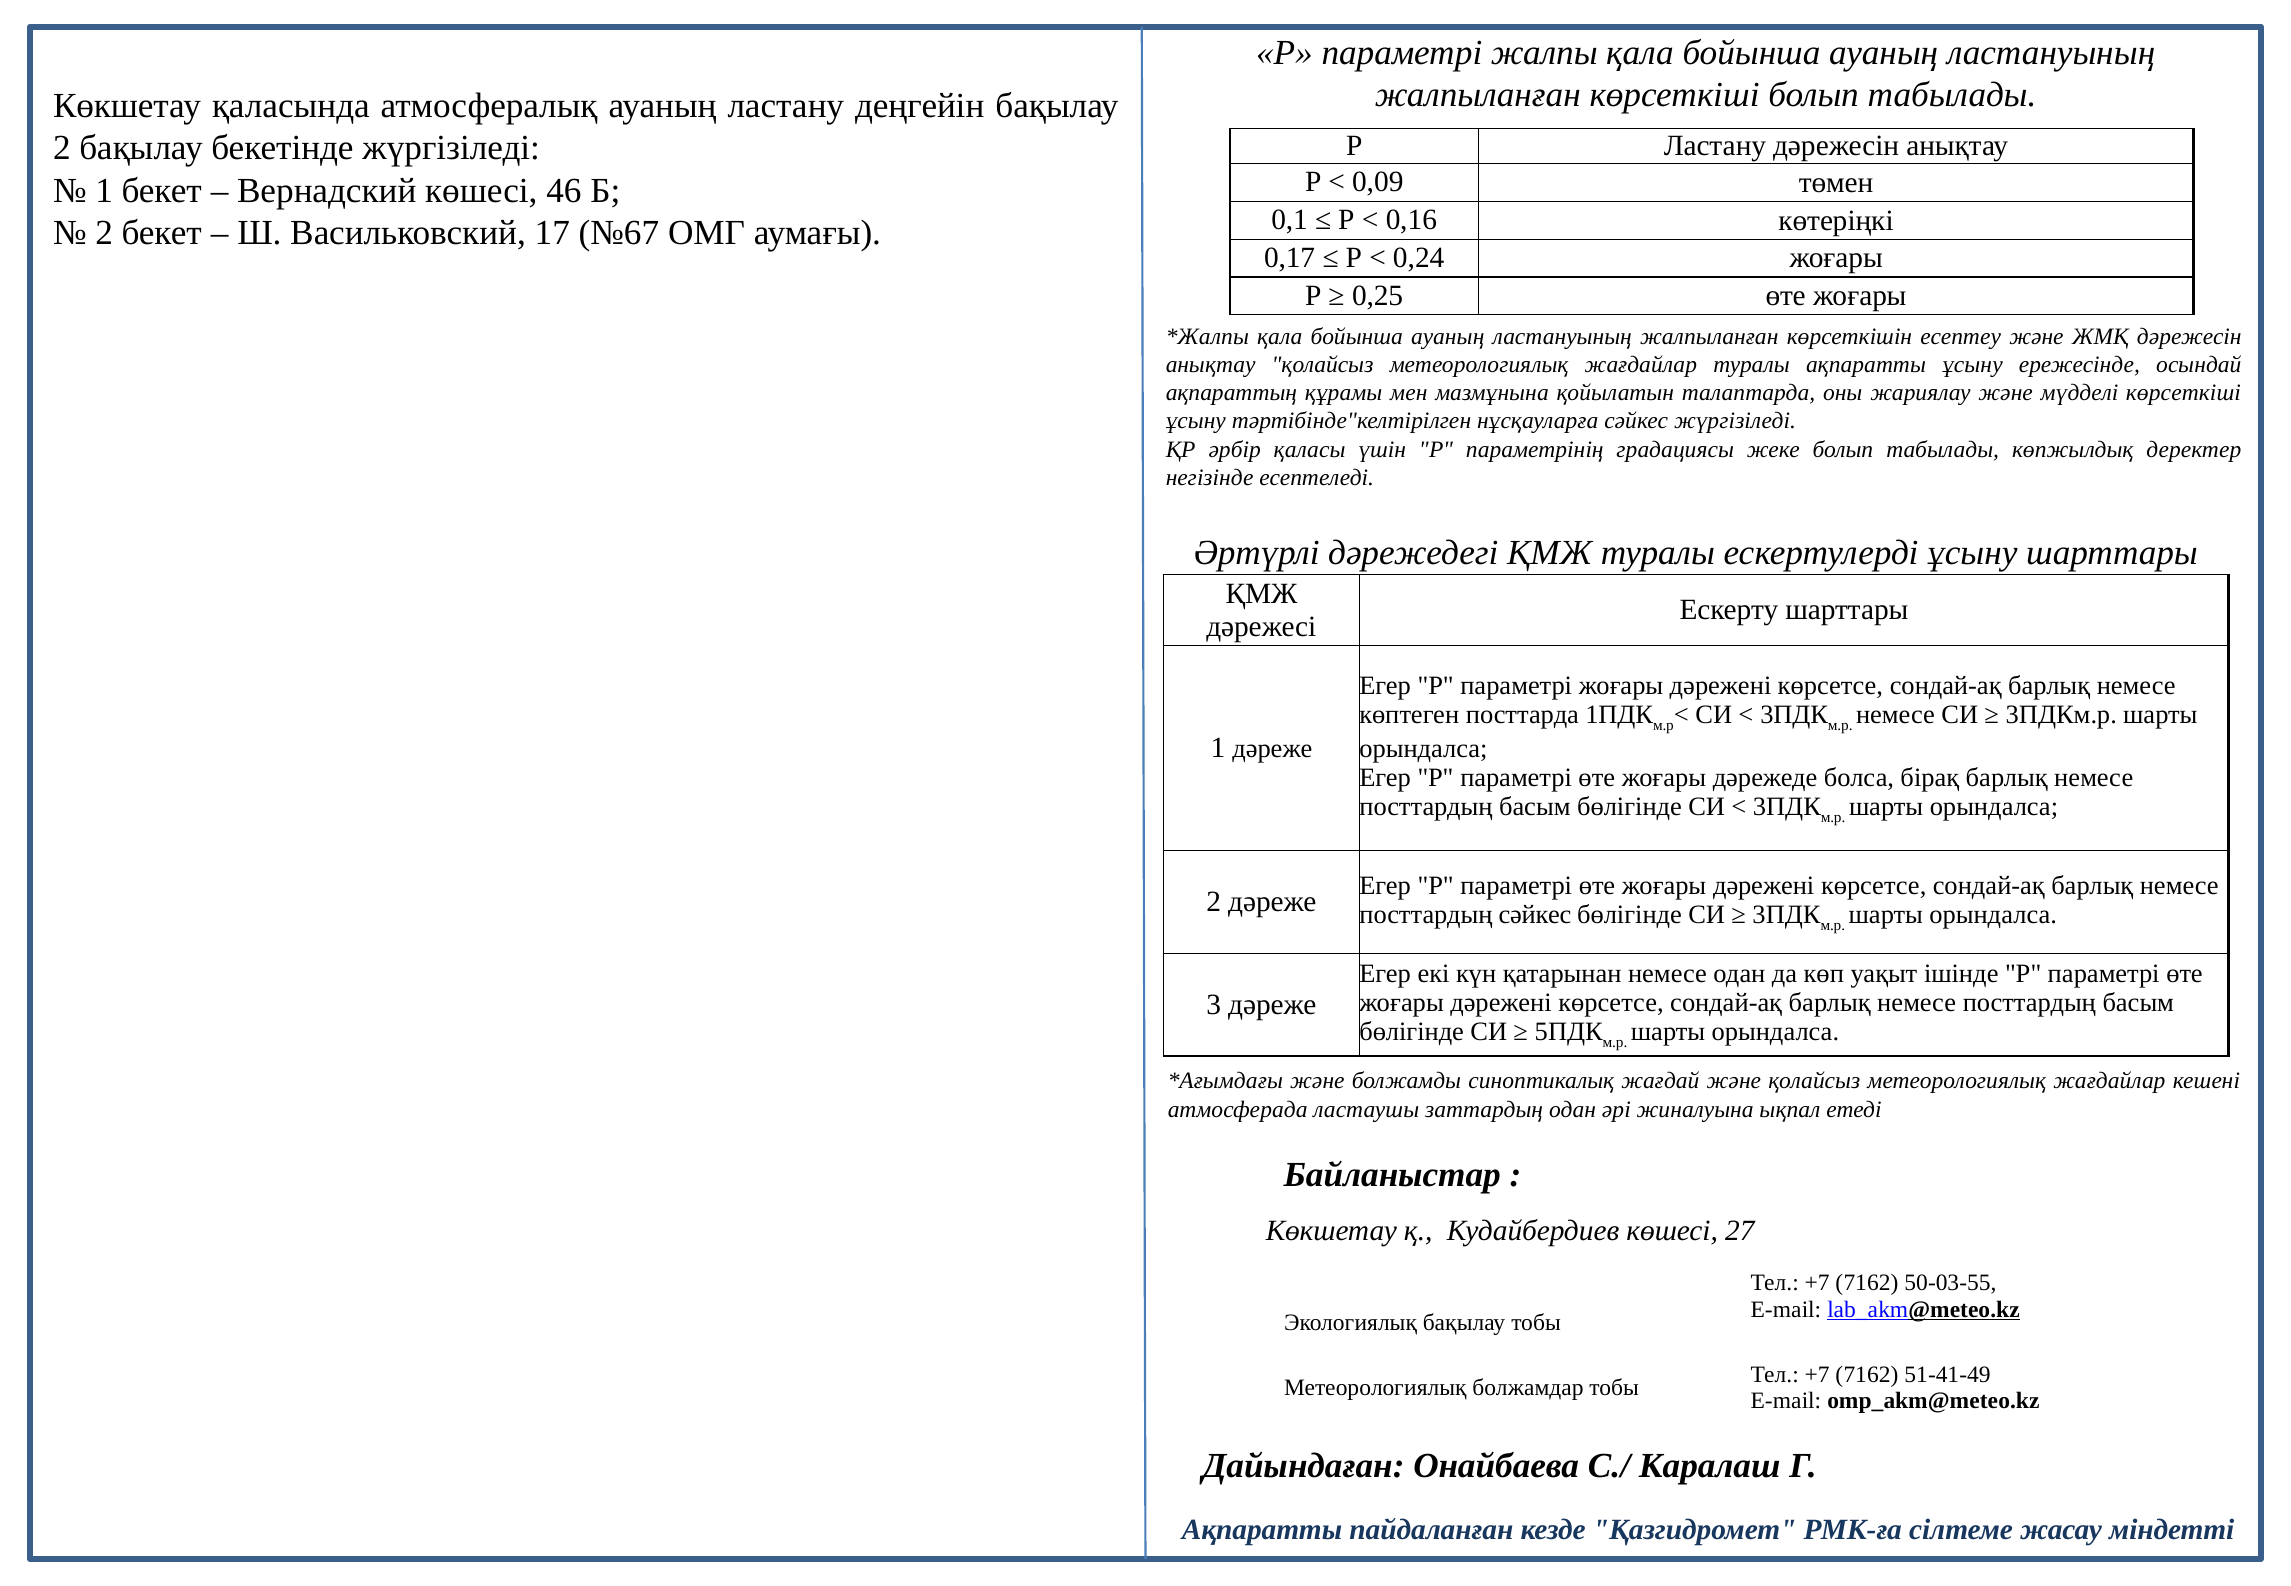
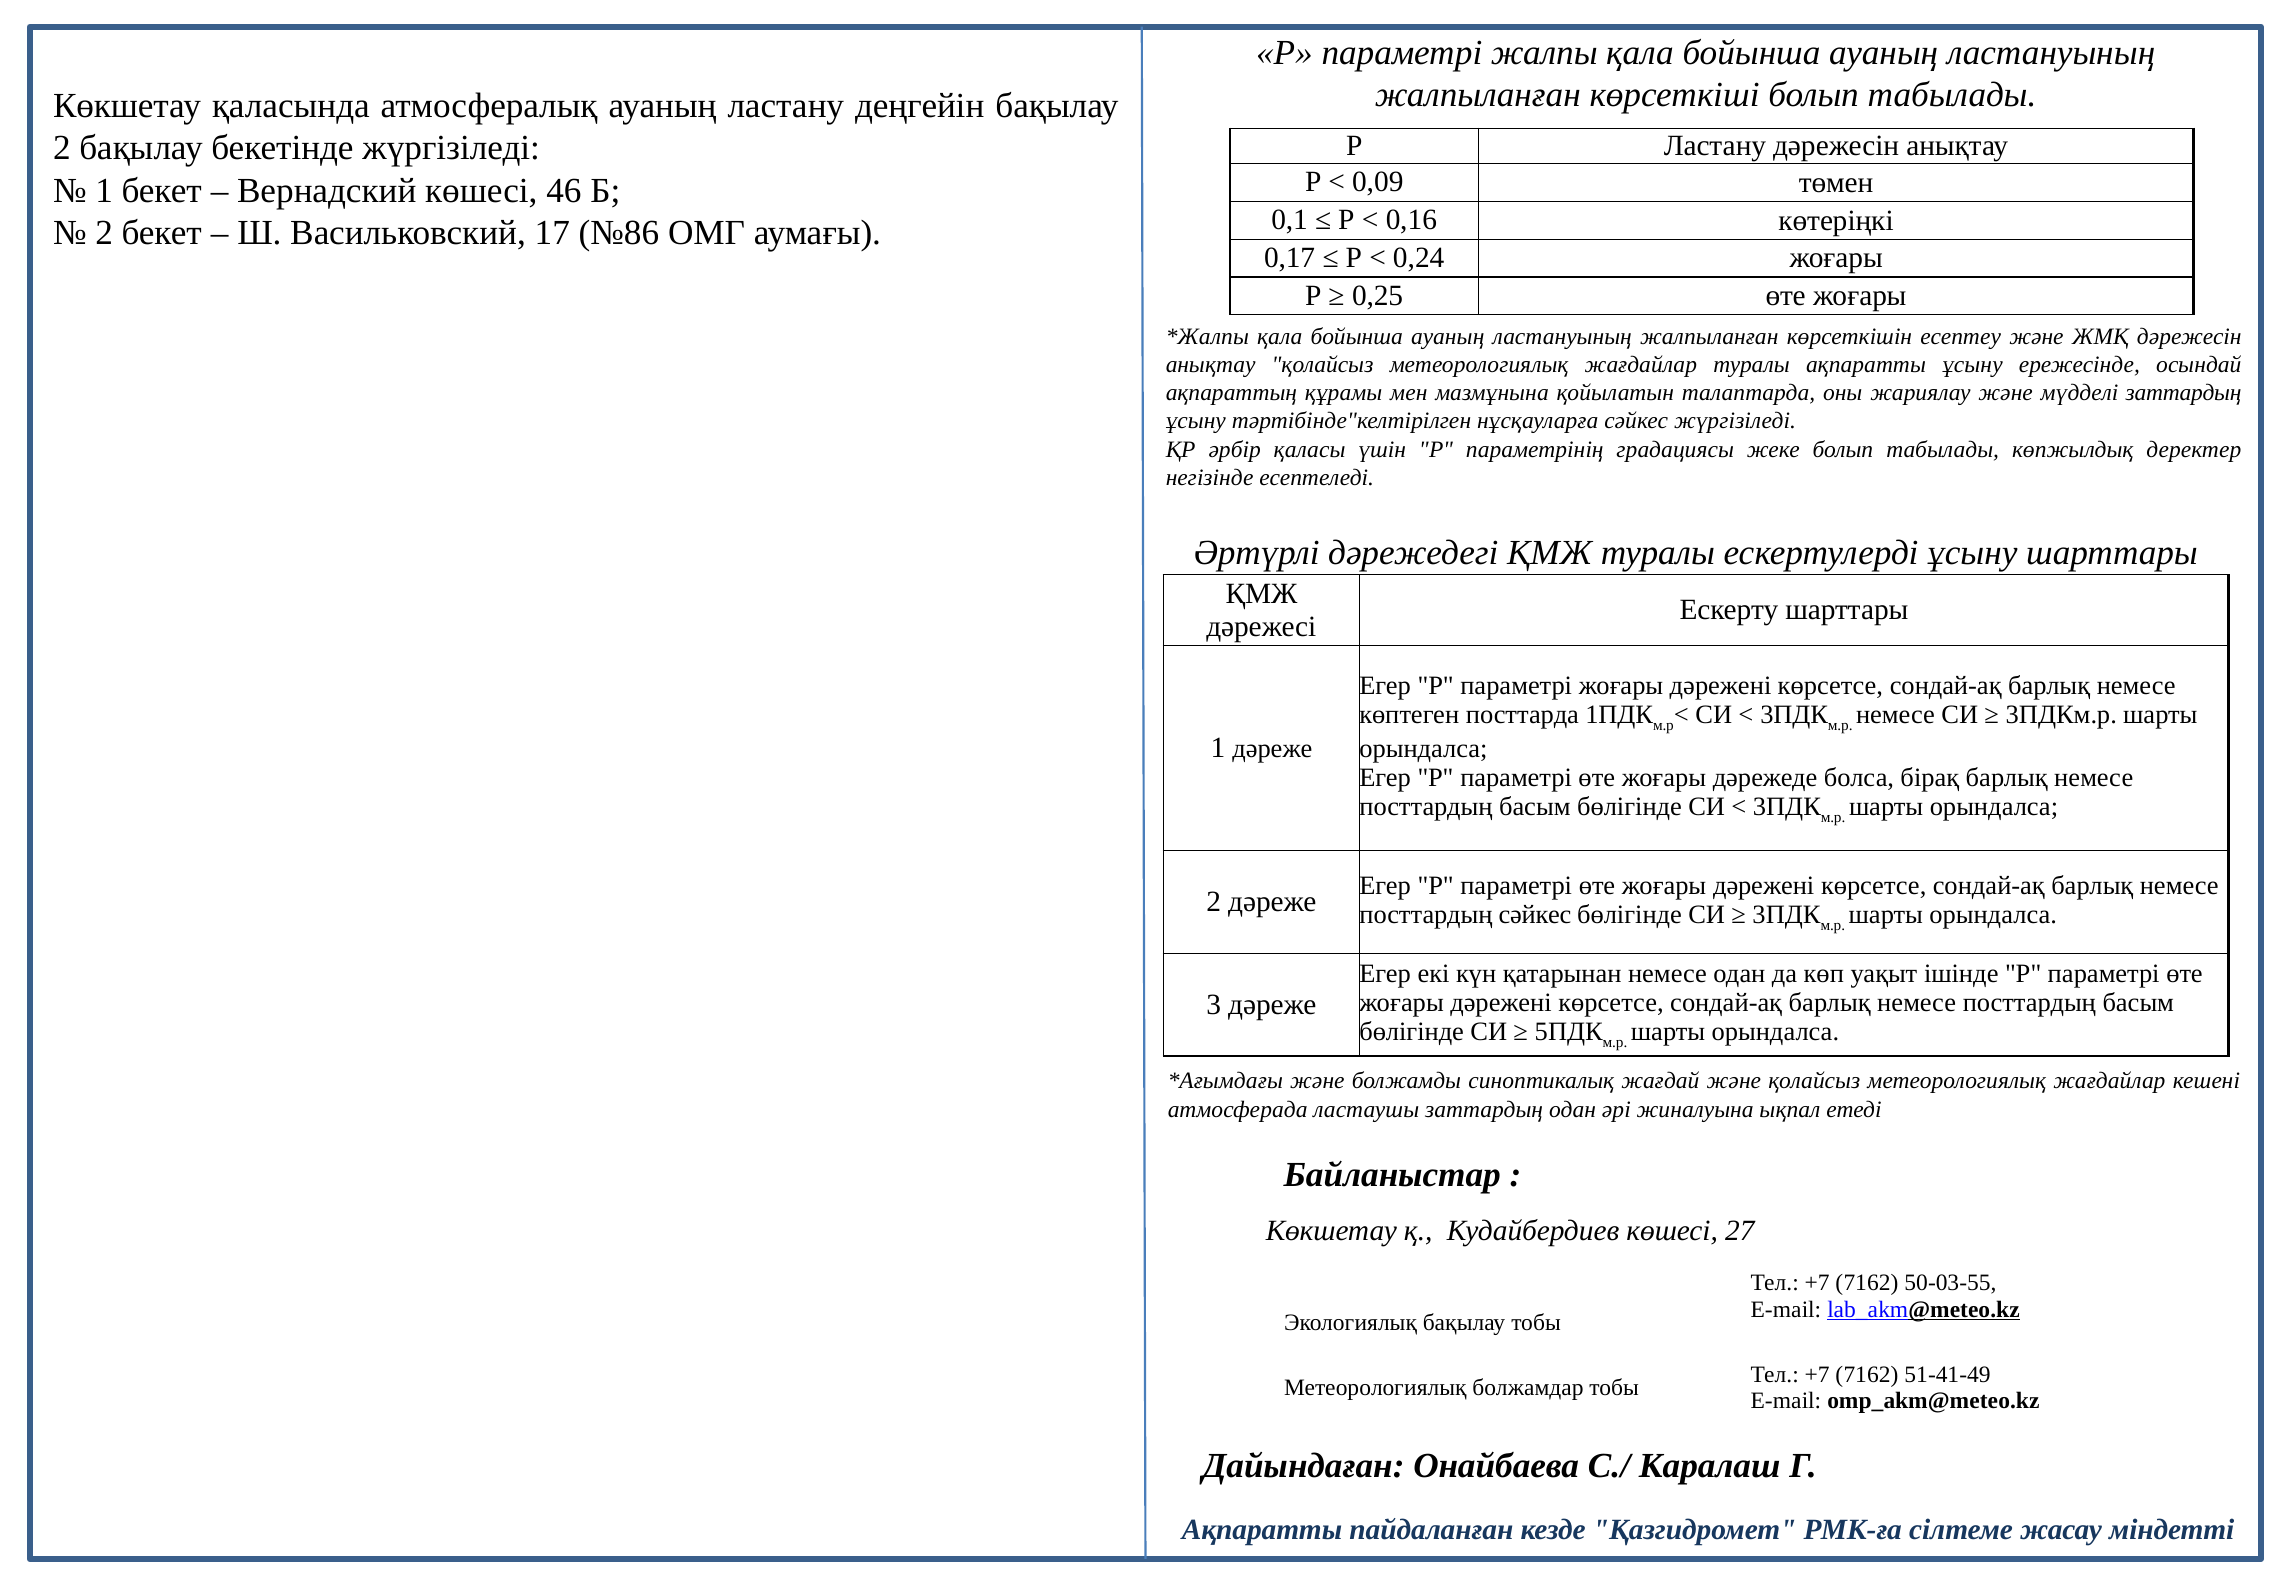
№67: №67 -> №86
мүдделі көрсеткіші: көрсеткіші -> заттардың
